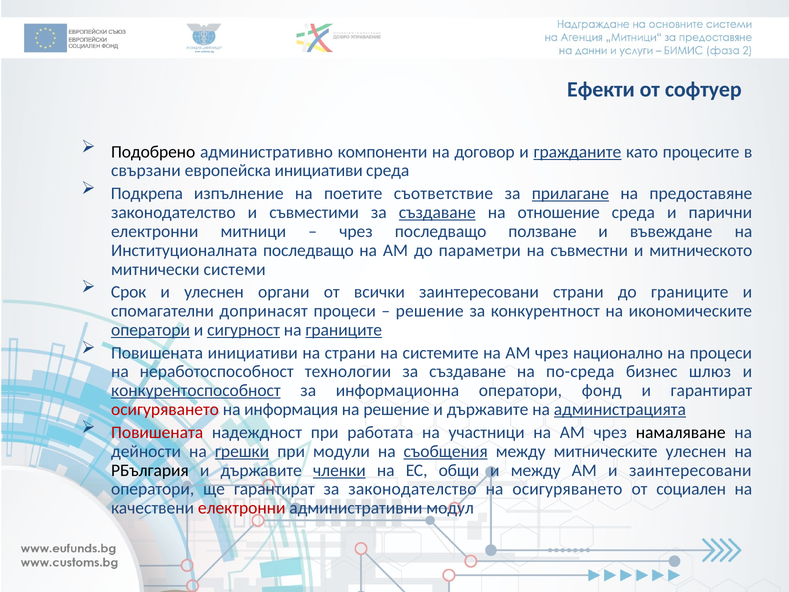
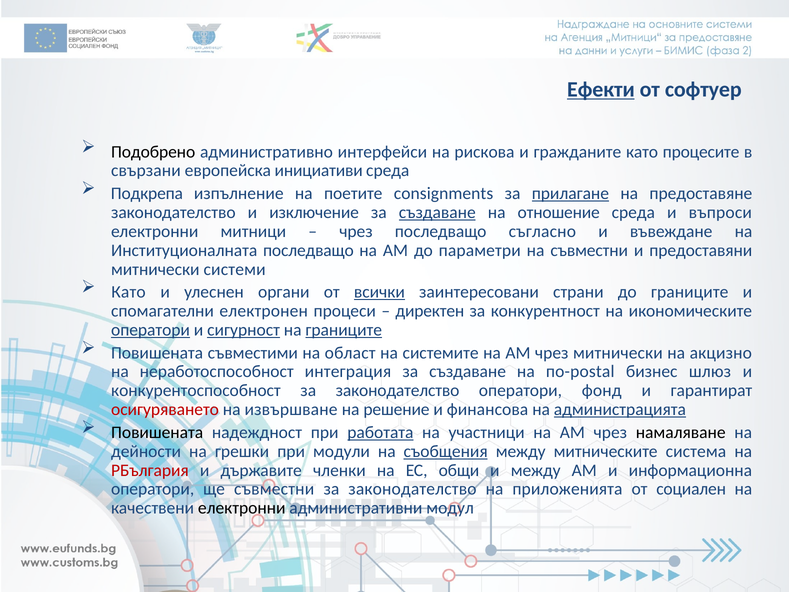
Ефекти underline: none -> present
компоненти: компоненти -> интерфейси
договор: договор -> рискова
гражданите underline: present -> none
съответствие: съответствие -> consignments
съвместими: съвместими -> изключение
парични: парични -> въпроси
ползване: ползване -> съгласно
митническото: митническото -> предоставяни
Срок at (129, 292): Срок -> Като
всички underline: none -> present
допринасят: допринасят -> електронен
решение at (430, 311): решение -> директен
Повишената инициативи: инициативи -> съвместими
на страни: страни -> област
чрез национално: национално -> митнически
на процеси: процеси -> акцизно
технологии: технологии -> интеграция
по-среда: по-среда -> по-postal
конкурентоспособност underline: present -> none
информационна at (397, 390): информационна -> законодателство
информация: информация -> извършване
държавите at (488, 409): държавите -> финансова
Повишената at (157, 432) colour: red -> black
работата underline: none -> present
грешки underline: present -> none
митническите улеснен: улеснен -> система
РБългария colour: black -> red
членки underline: present -> none
и заинтересовани: заинтересовани -> информационна
ще гарантират: гарантират -> съвместни
на осигуряването: осигуряването -> приложенията
електронни at (242, 508) colour: red -> black
